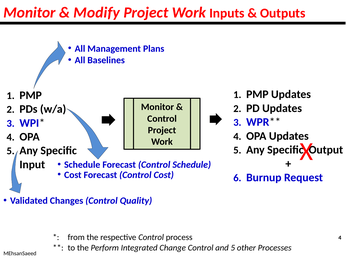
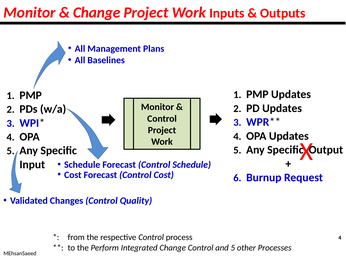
Modify at (97, 12): Modify -> Change
